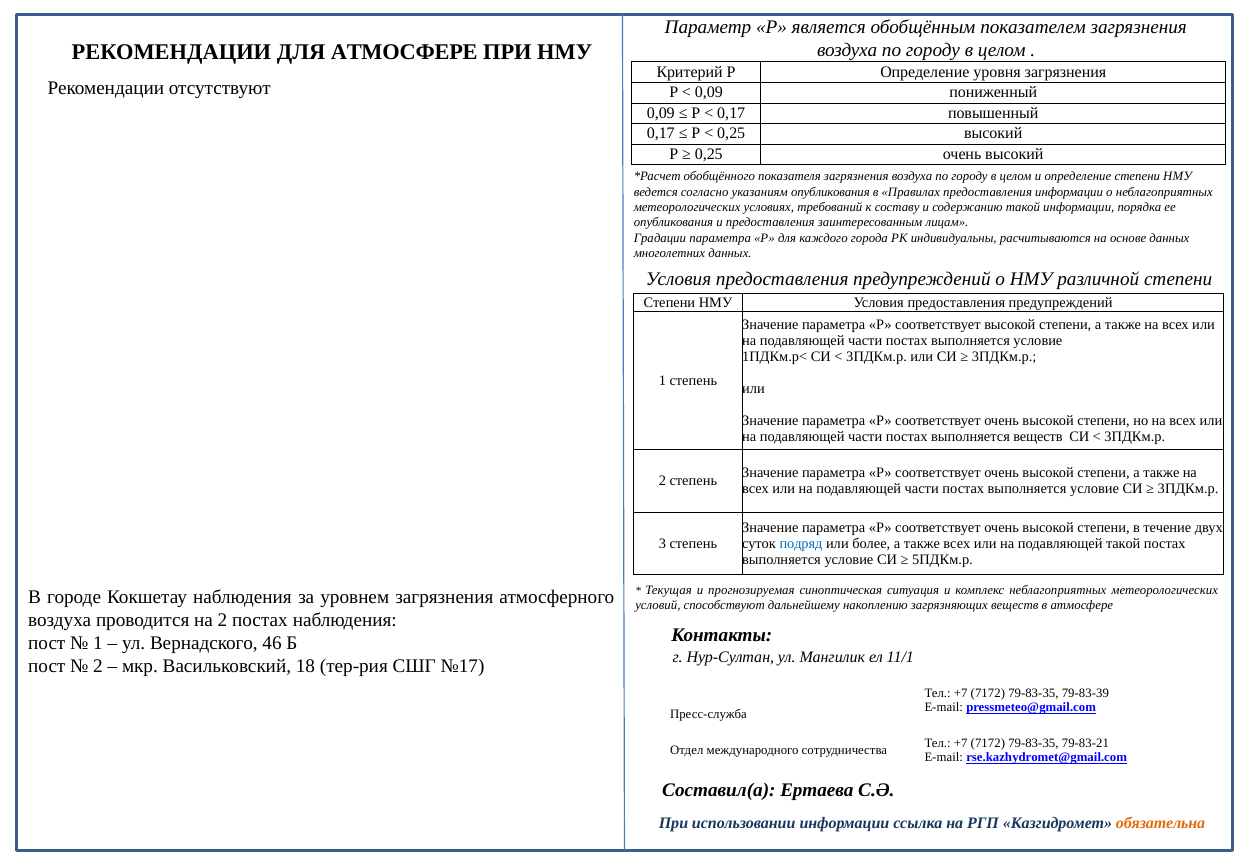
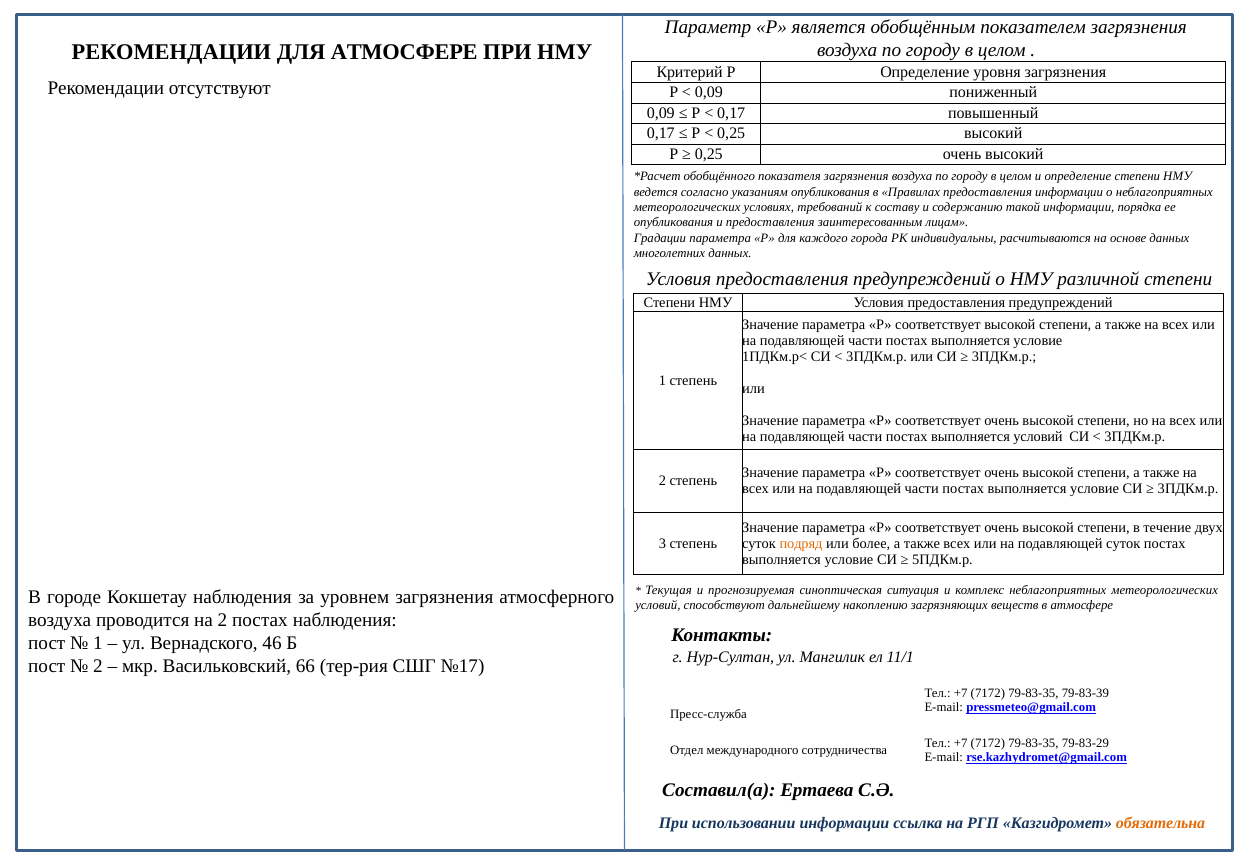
выполняется веществ: веществ -> условий
подряд colour: blue -> orange
подавляющей такой: такой -> суток
18: 18 -> 66
79-83-21: 79-83-21 -> 79-83-29
